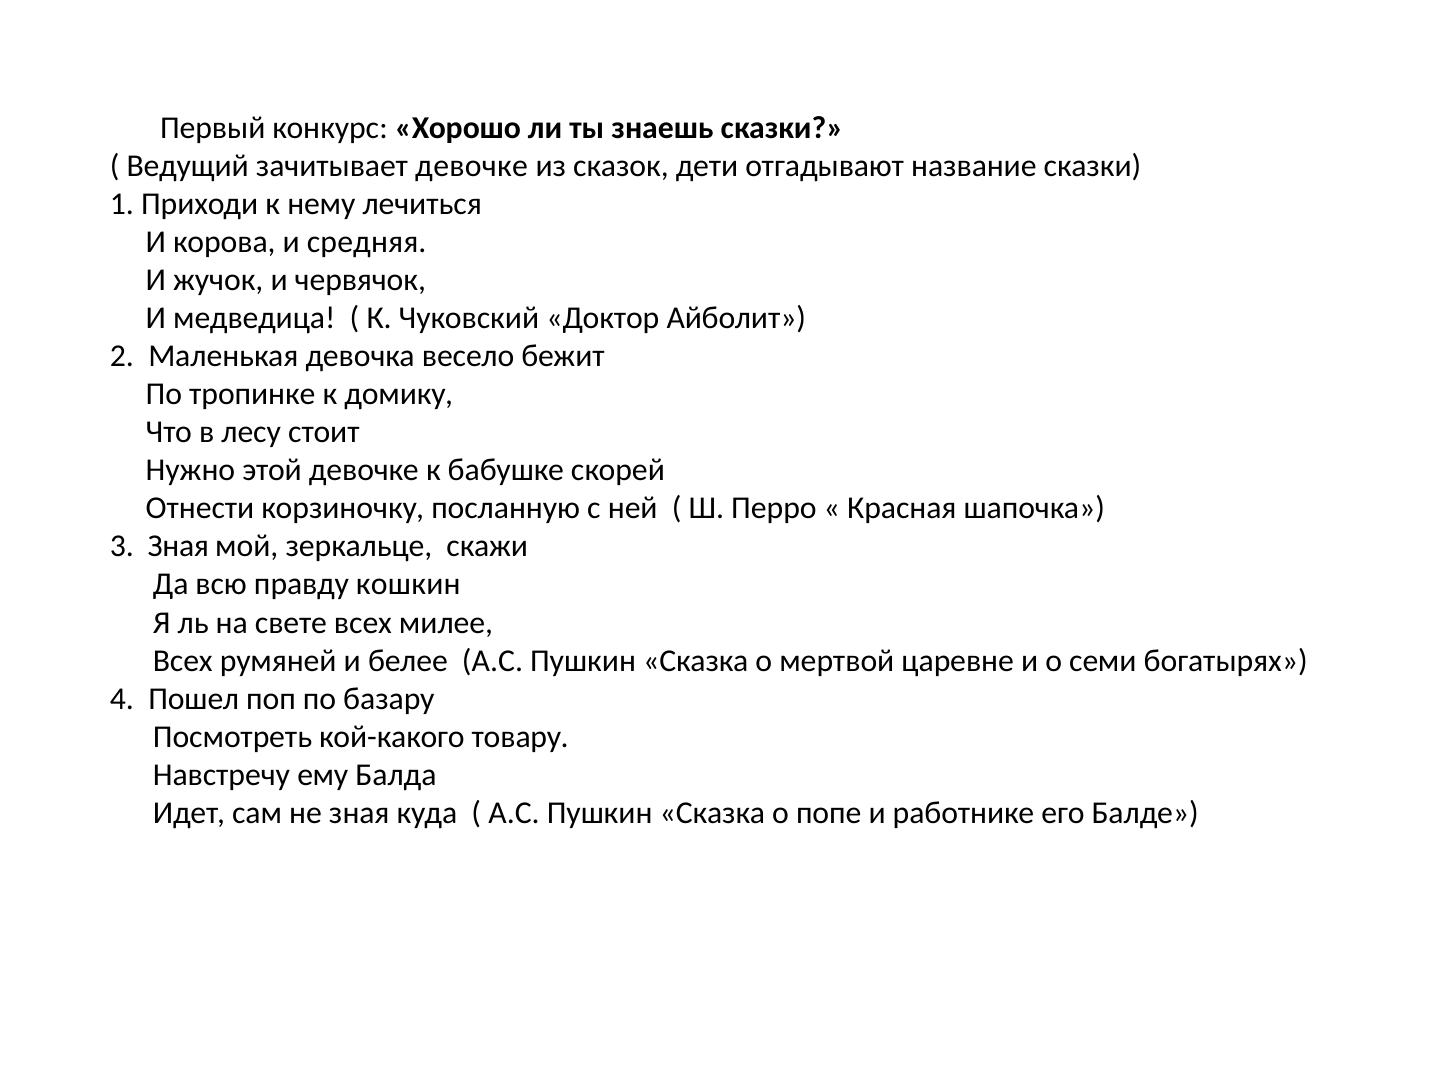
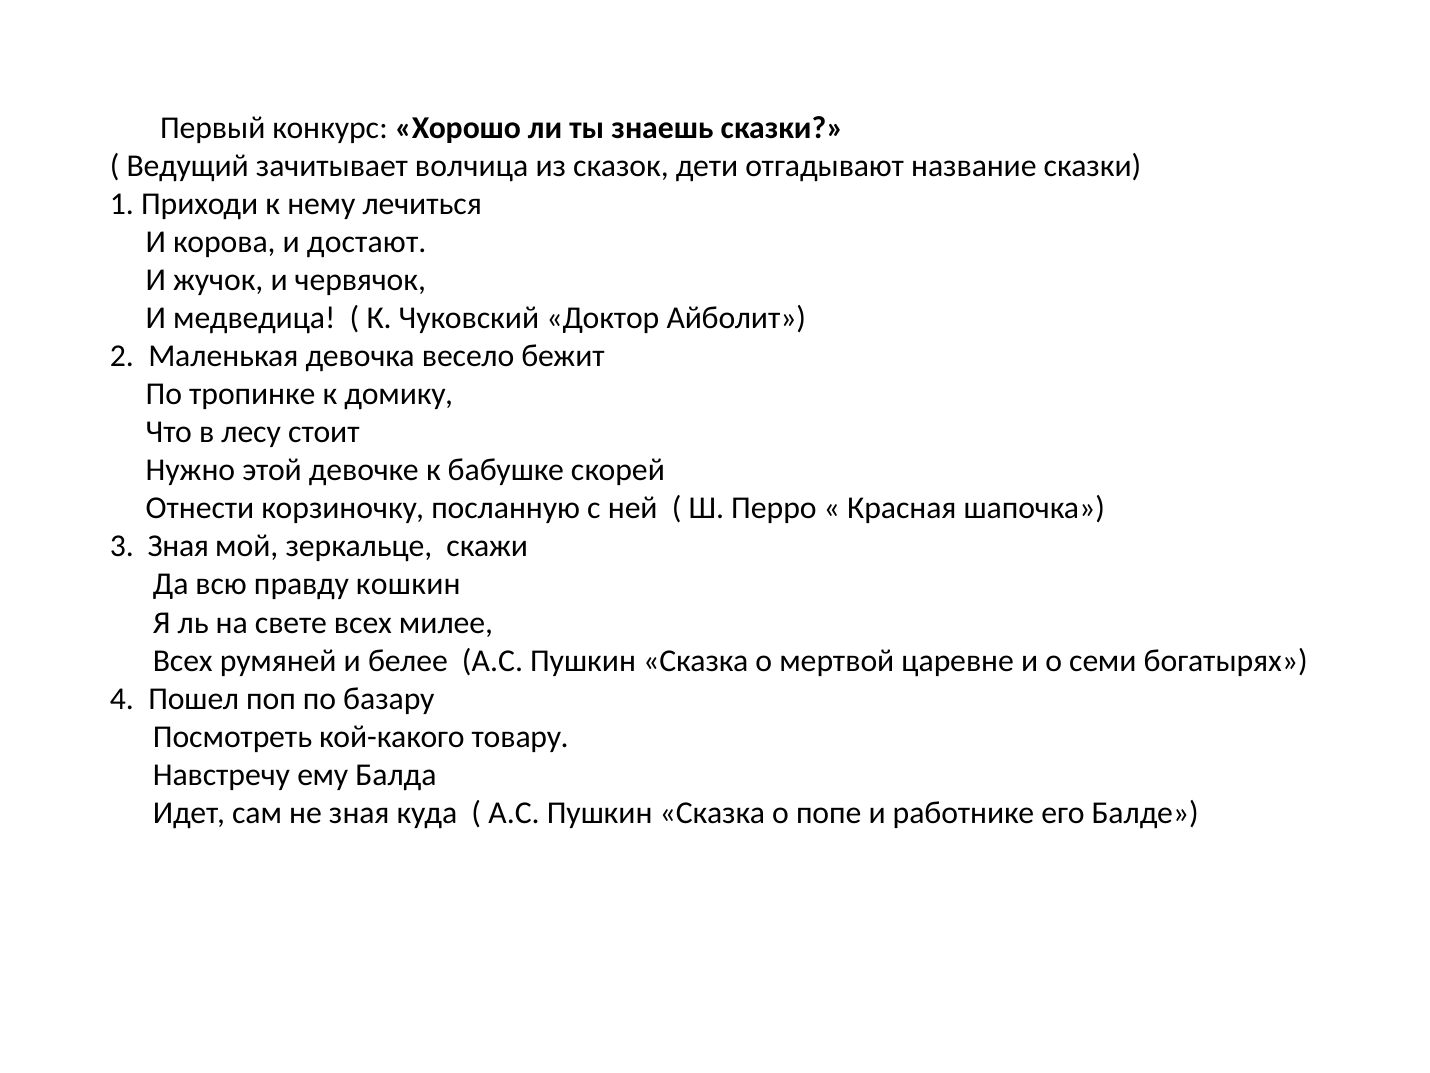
зачитывает девочке: девочке -> волчица
средняя: средняя -> достают
